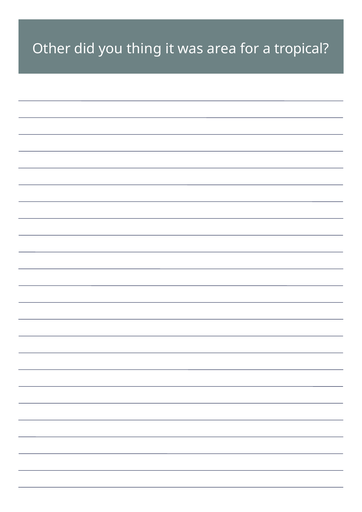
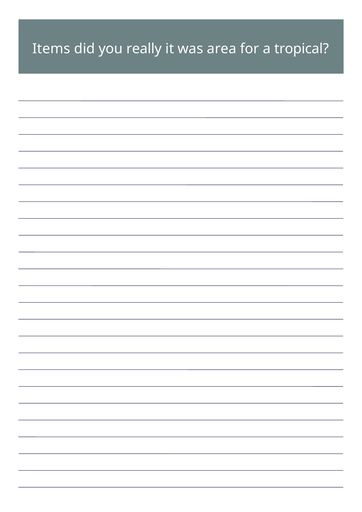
Other: Other -> Items
thing: thing -> really
